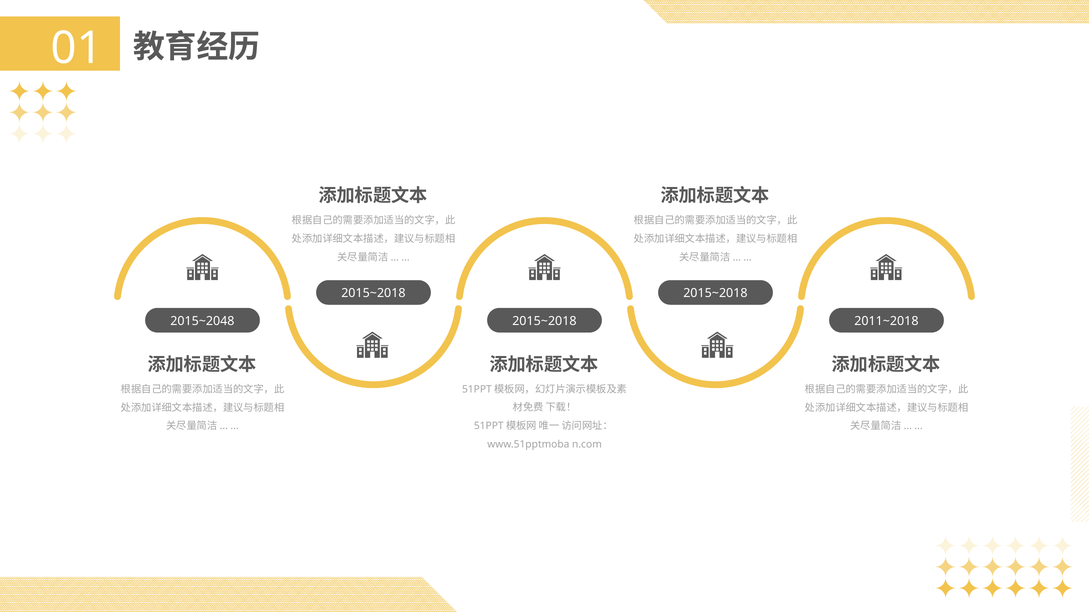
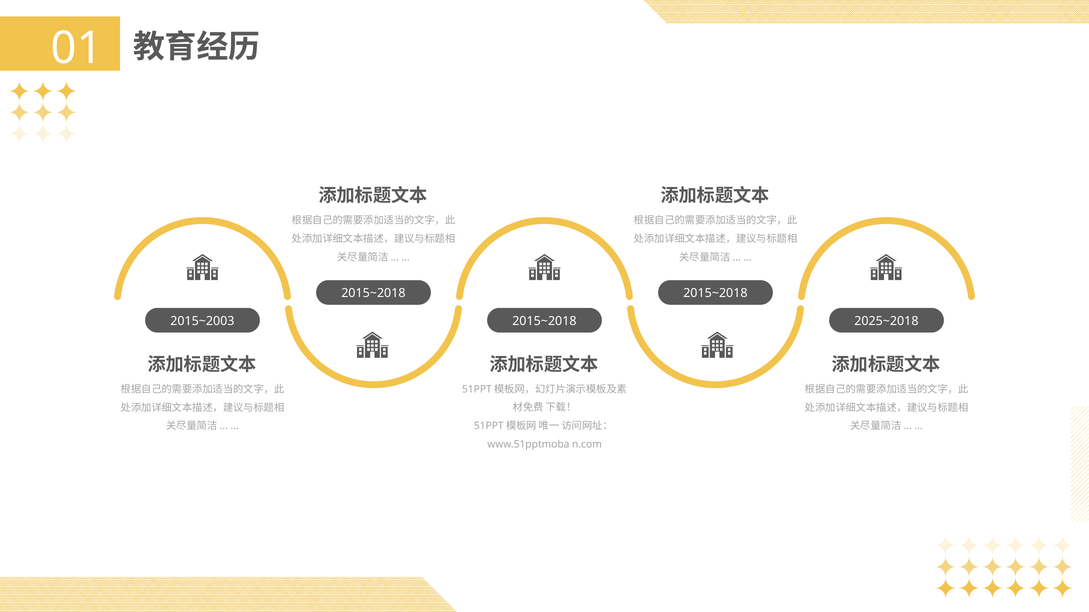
2015~2048: 2015~2048 -> 2015~2003
2011~2018: 2011~2018 -> 2025~2018
